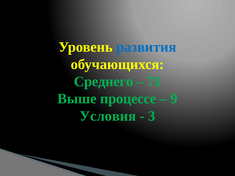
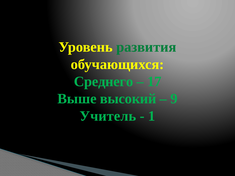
развития colour: blue -> green
71: 71 -> 17
процессе: процессе -> высокий
Условия: Условия -> Учитель
3: 3 -> 1
